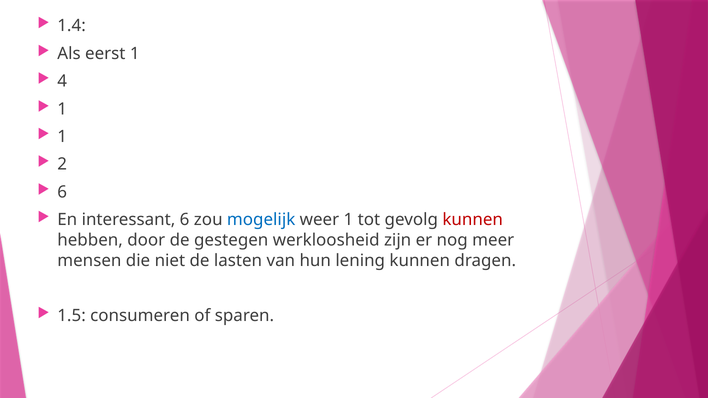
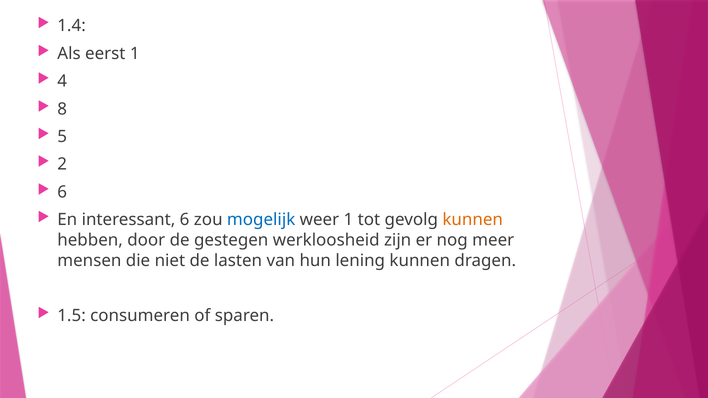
1 at (62, 109): 1 -> 8
1 at (62, 137): 1 -> 5
kunnen at (473, 220) colour: red -> orange
